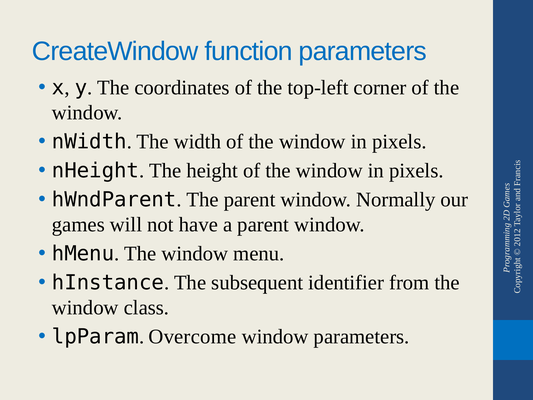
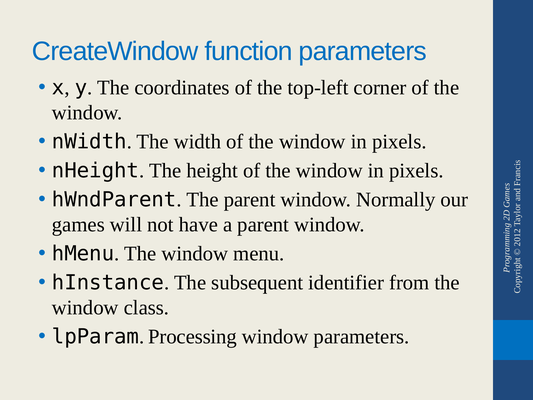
Overcome: Overcome -> Processing
